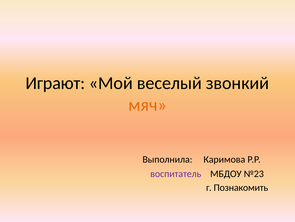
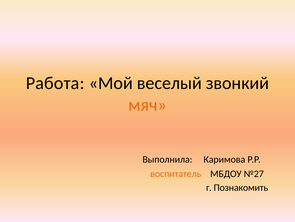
Играют: Играют -> Работа
воспитатель colour: purple -> orange
№23: №23 -> №27
